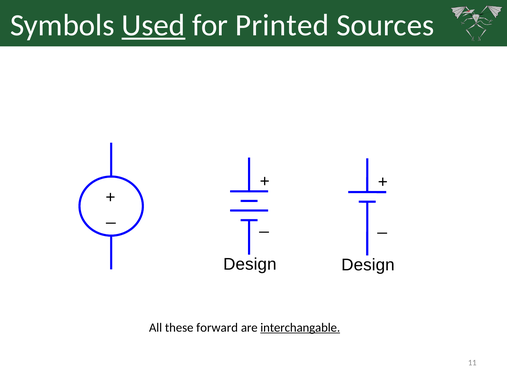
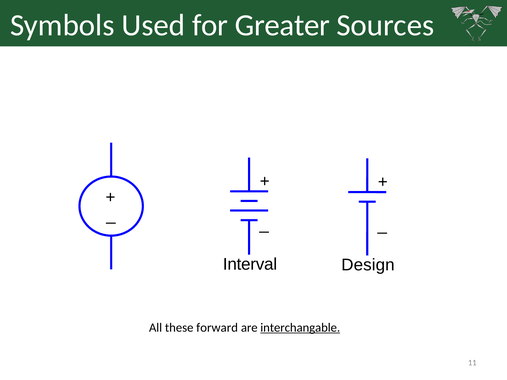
Used underline: present -> none
Printed: Printed -> Greater
Design at (250, 264): Design -> Interval
